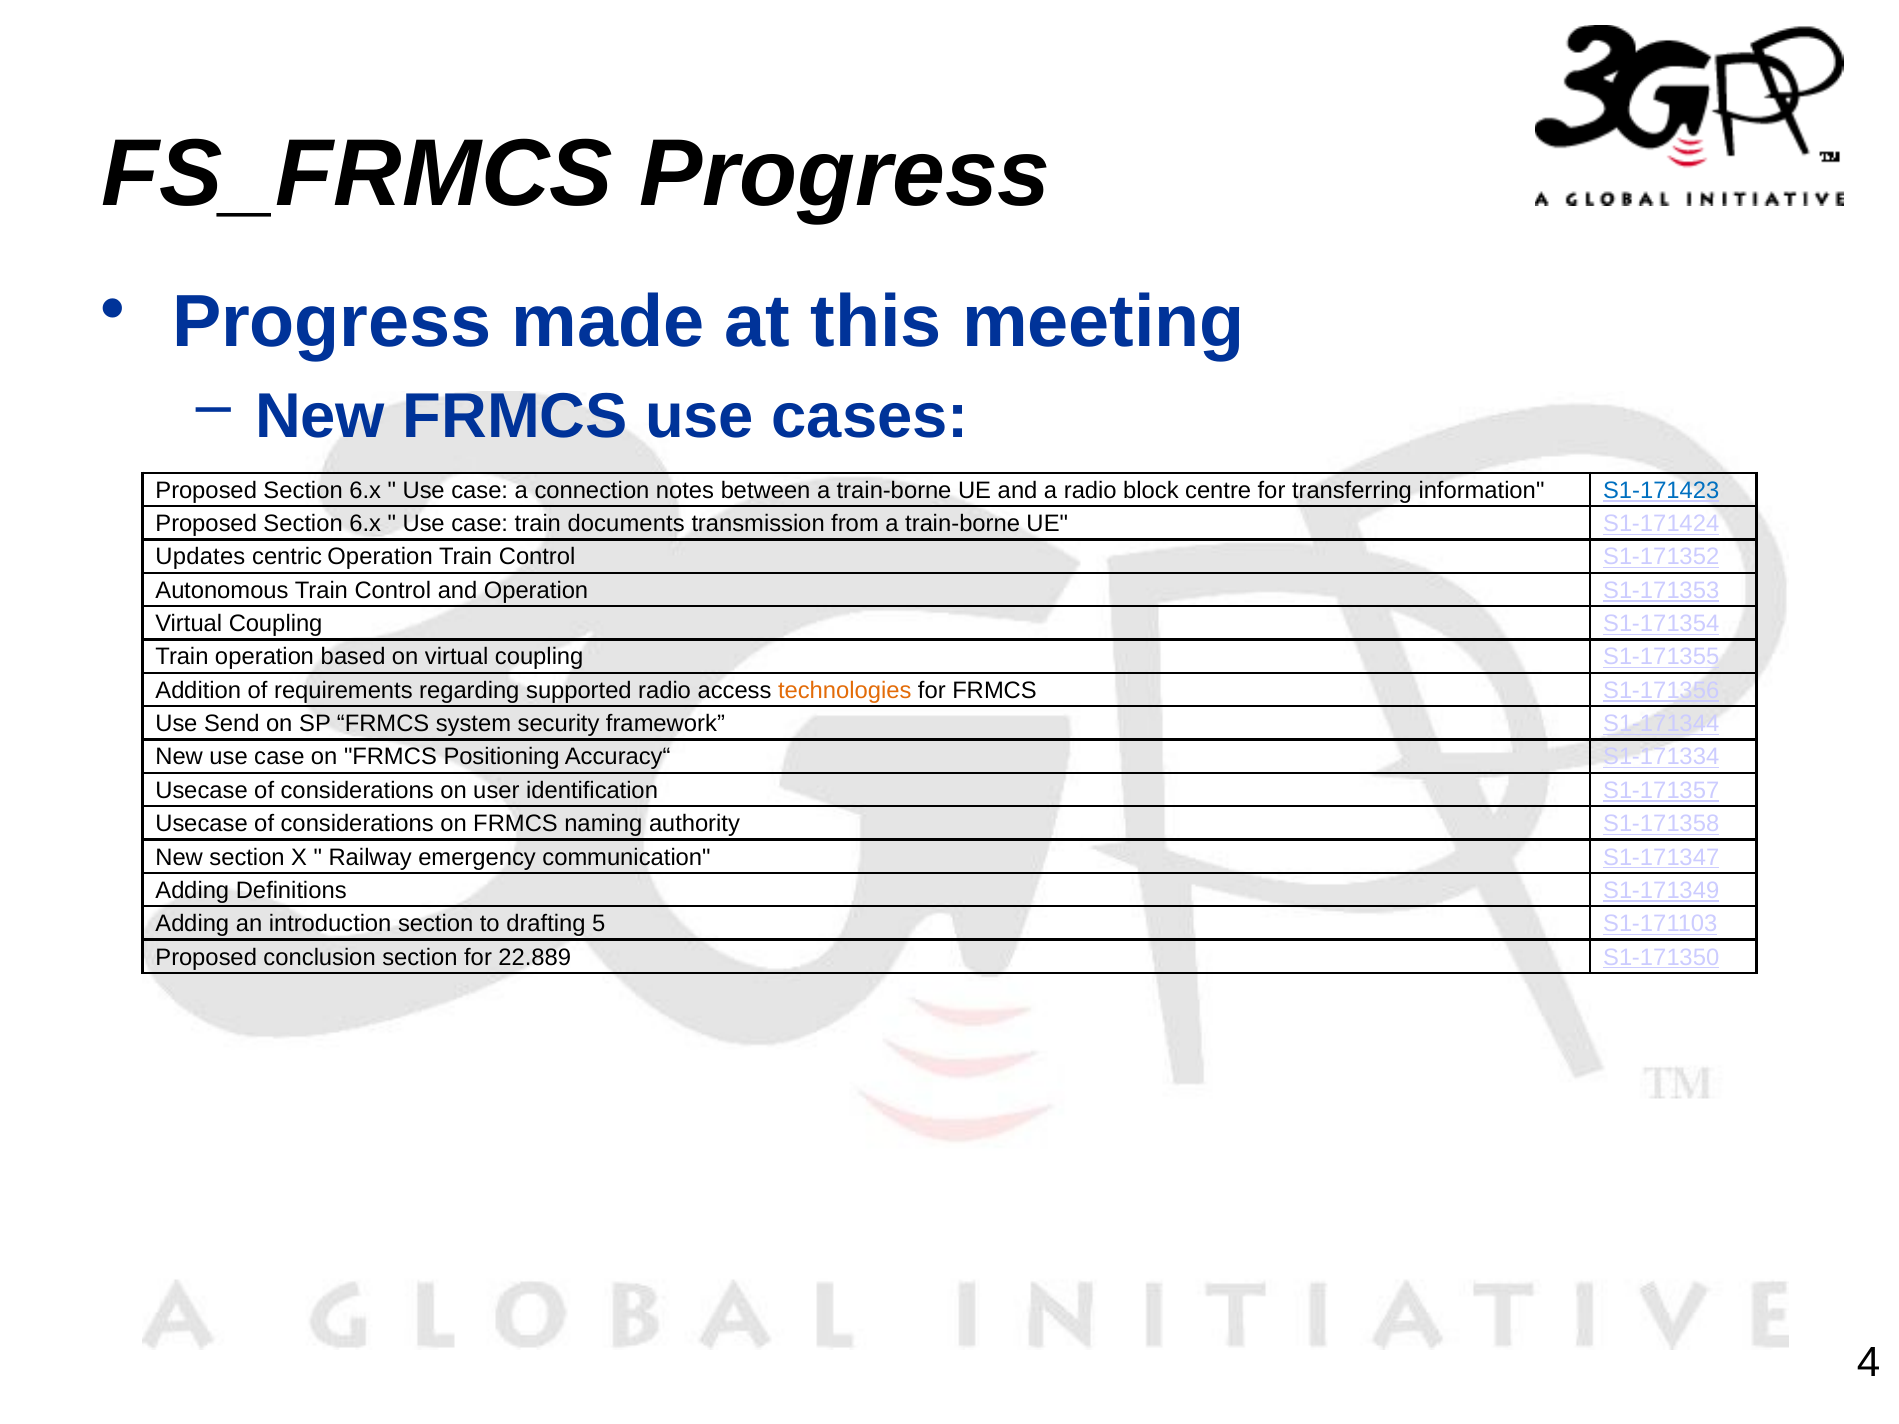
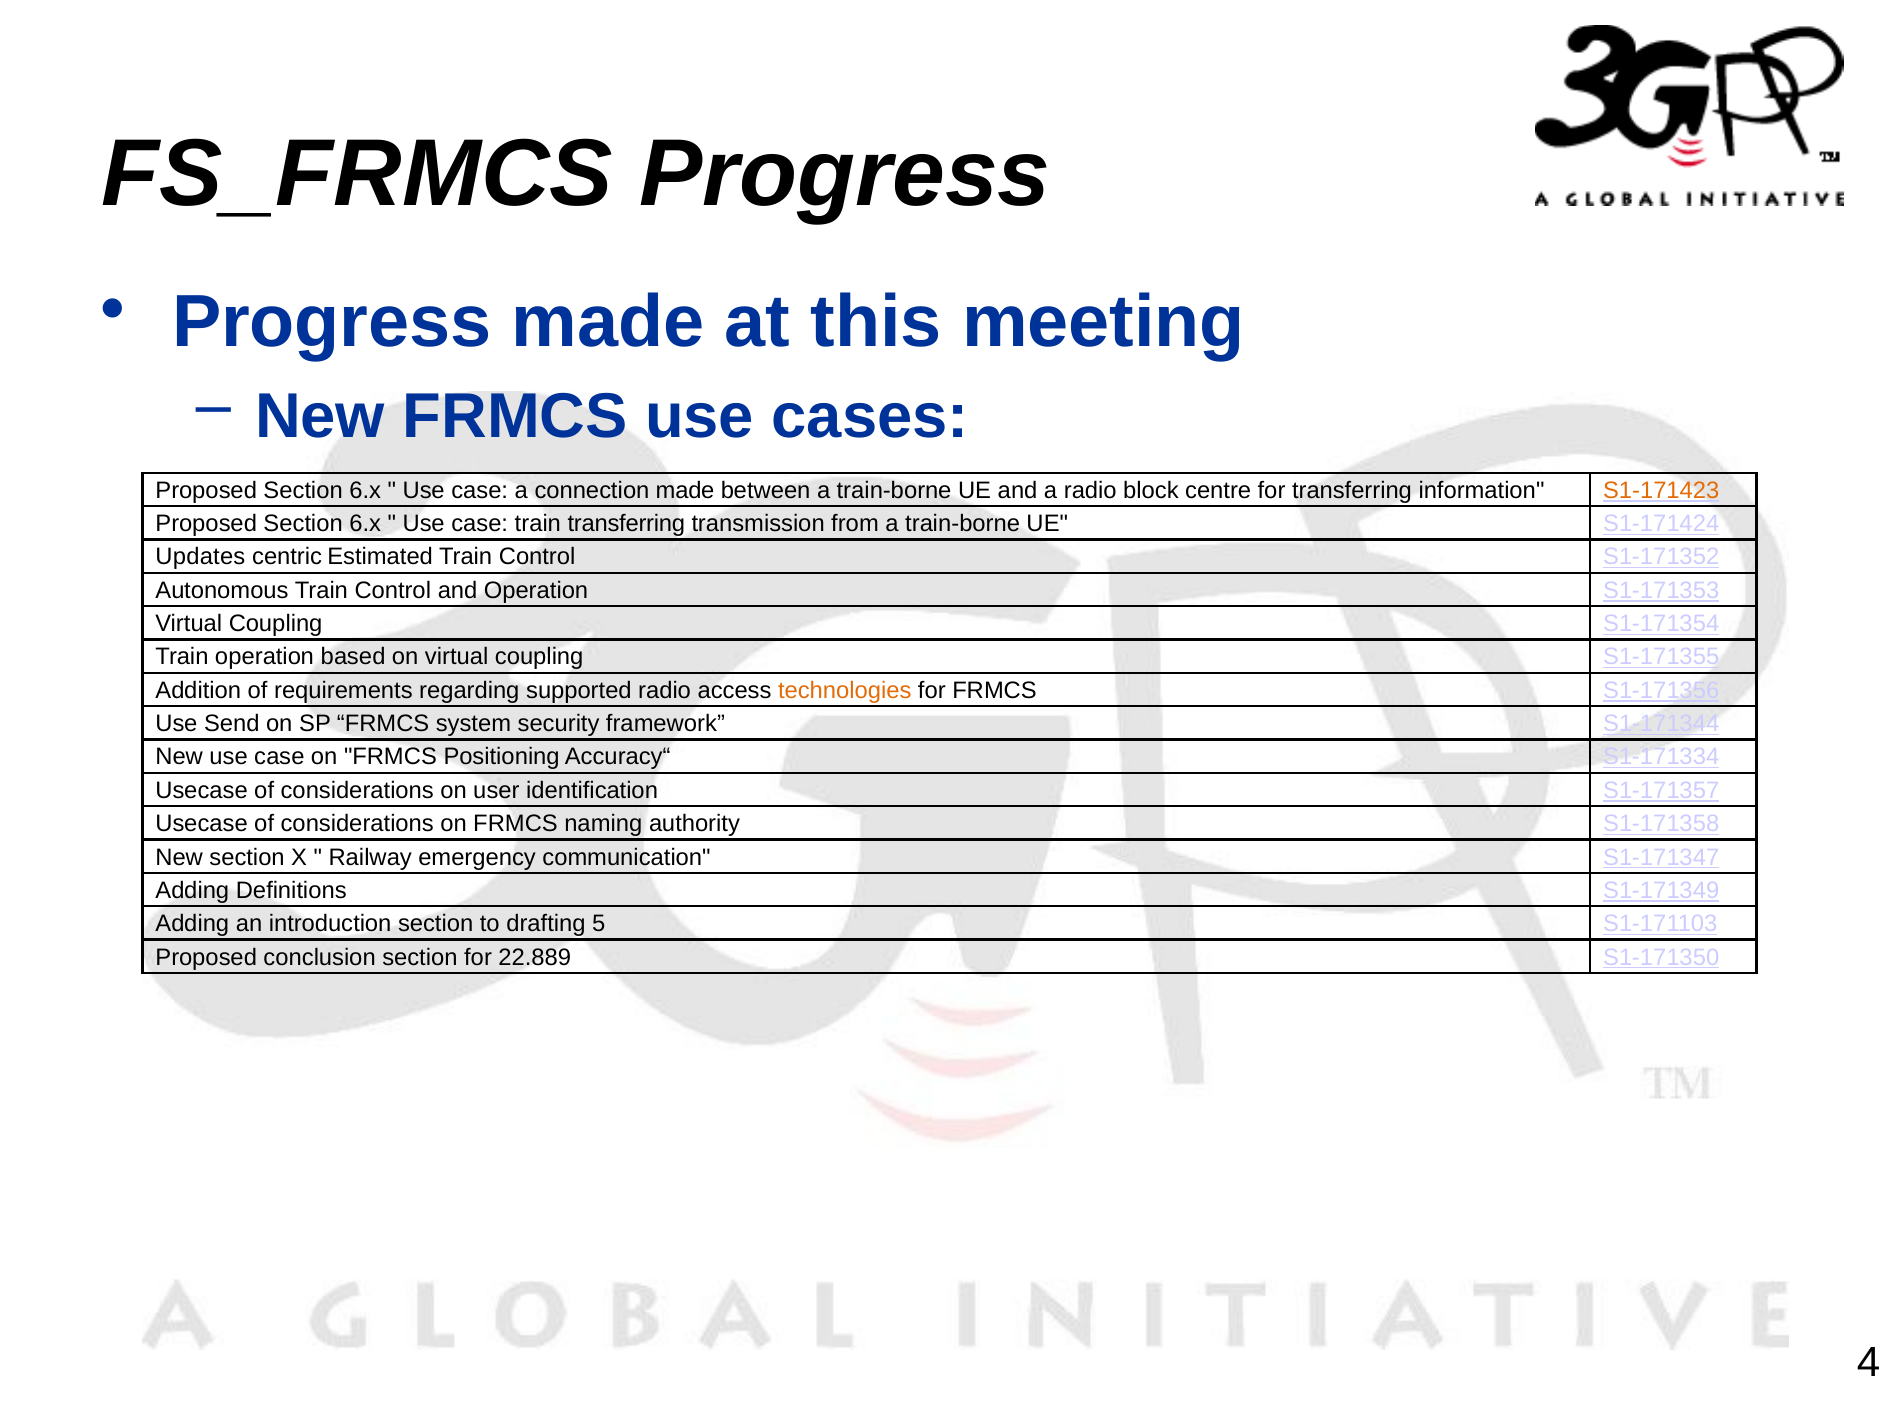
connection notes: notes -> made
S1-171423 colour: blue -> orange
train documents: documents -> transferring
centric Operation: Operation -> Estimated
